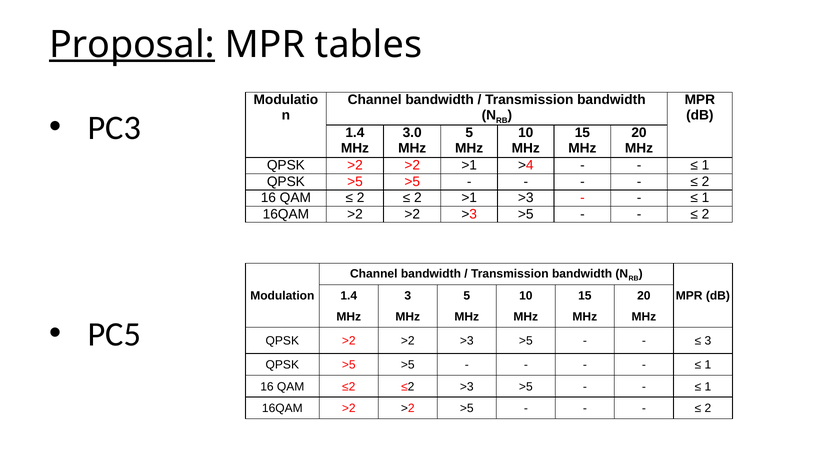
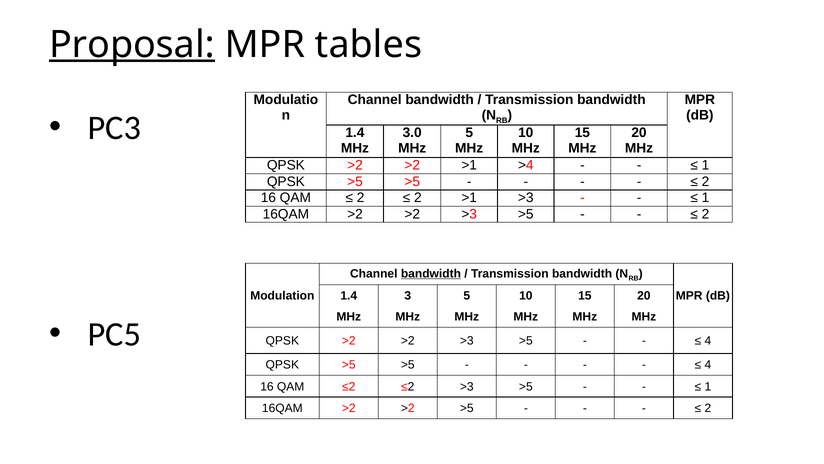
bandwidth at (431, 273) underline: none -> present
3 at (708, 341): 3 -> 4
1 at (708, 364): 1 -> 4
